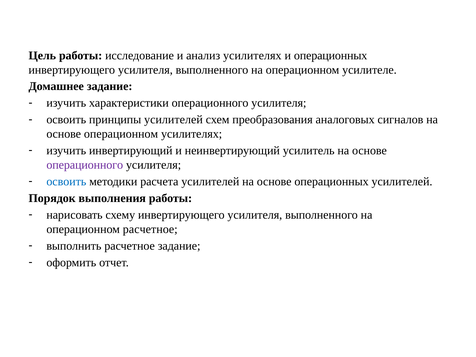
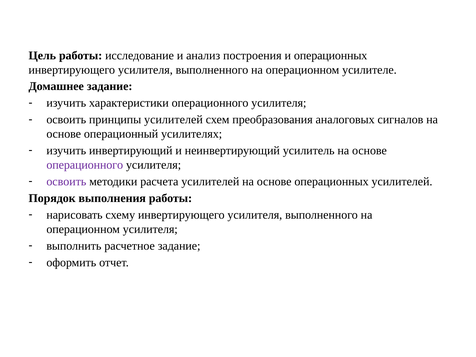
анализ усилителях: усилителях -> построения
основе операционном: операционном -> операционный
освоить at (66, 182) colour: blue -> purple
операционном расчетное: расчетное -> усилителя
